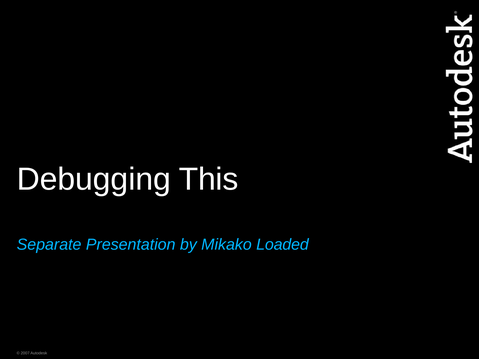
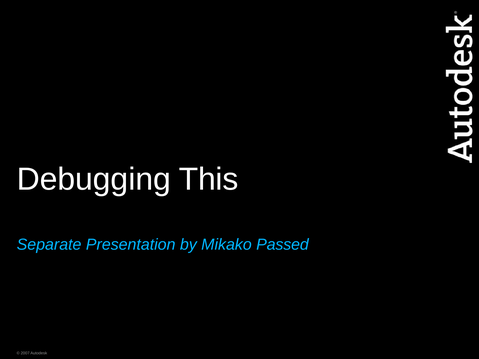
Loaded: Loaded -> Passed
